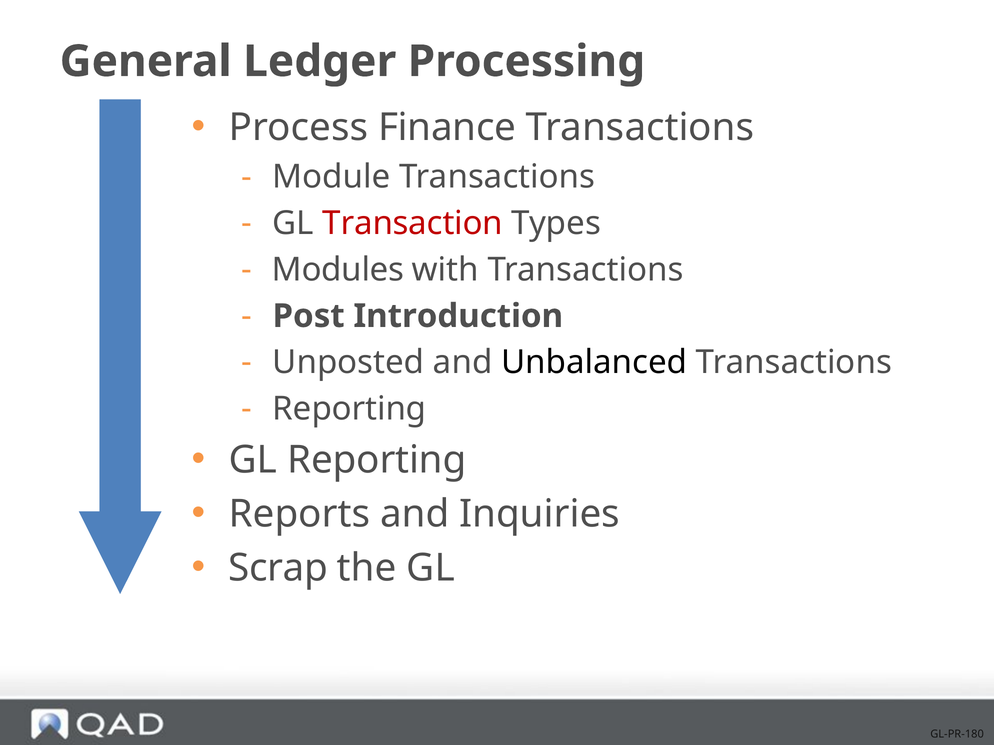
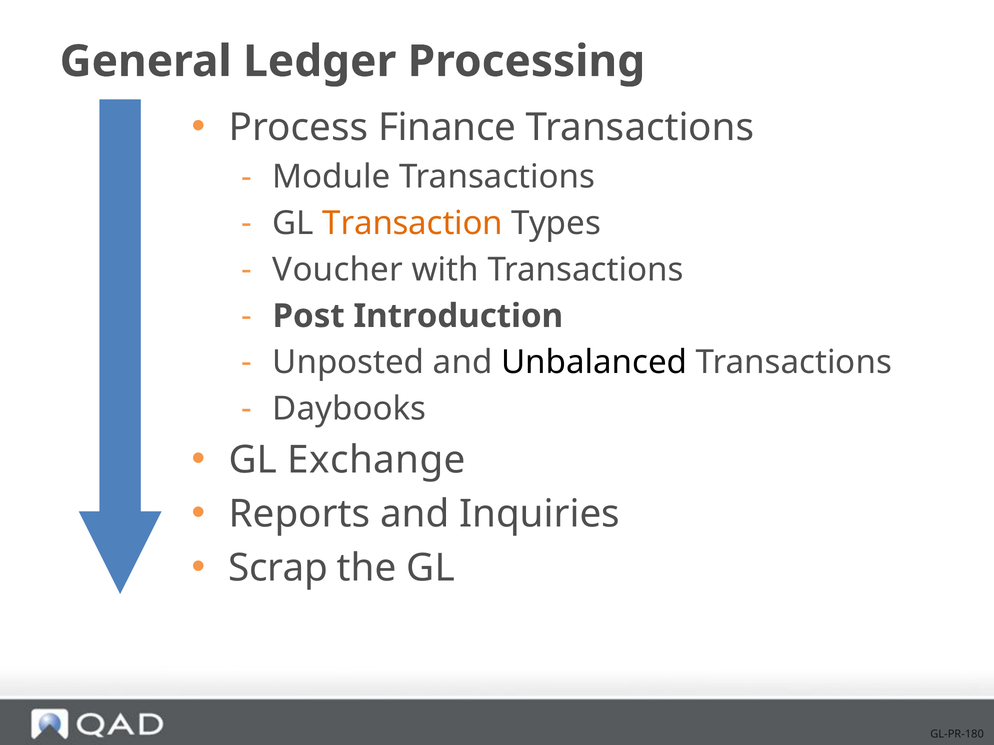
Transaction colour: red -> orange
Modules: Modules -> Voucher
Reporting at (349, 409): Reporting -> Daybooks
GL Reporting: Reporting -> Exchange
